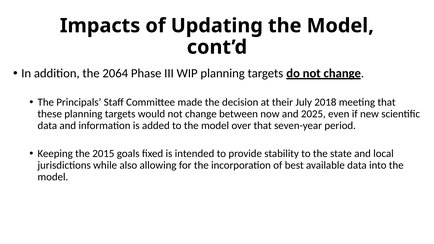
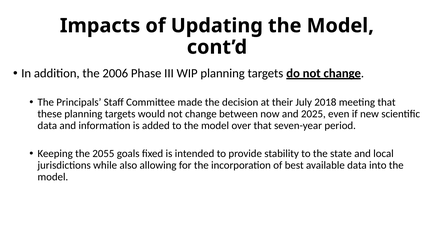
2064: 2064 -> 2006
2015: 2015 -> 2055
